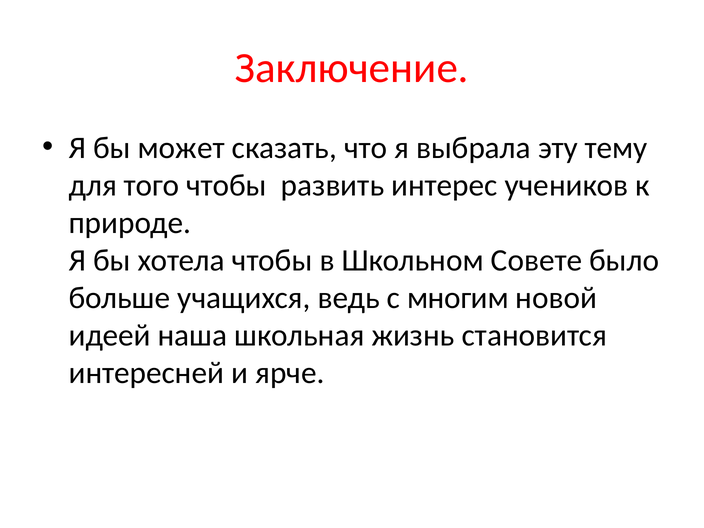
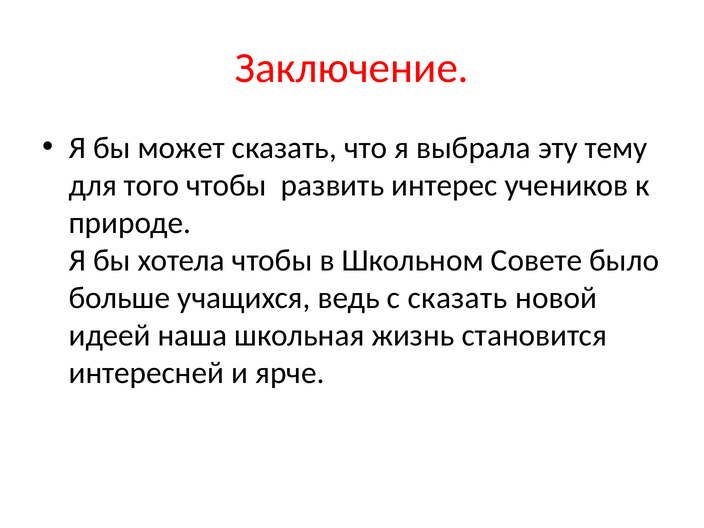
с многим: многим -> сказать
